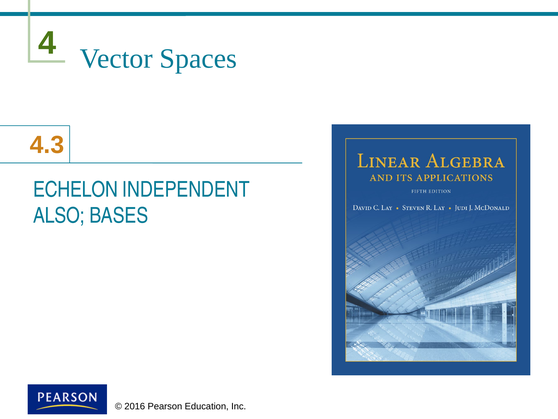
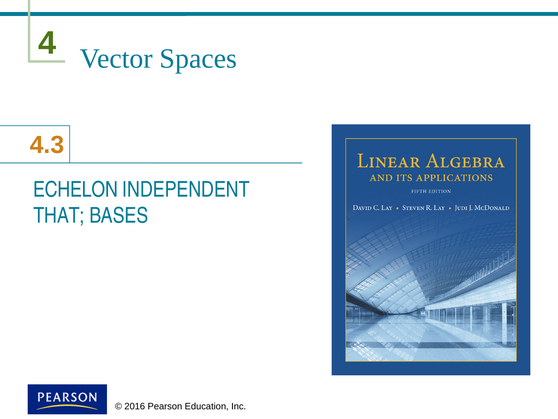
ALSO: ALSO -> THAT
